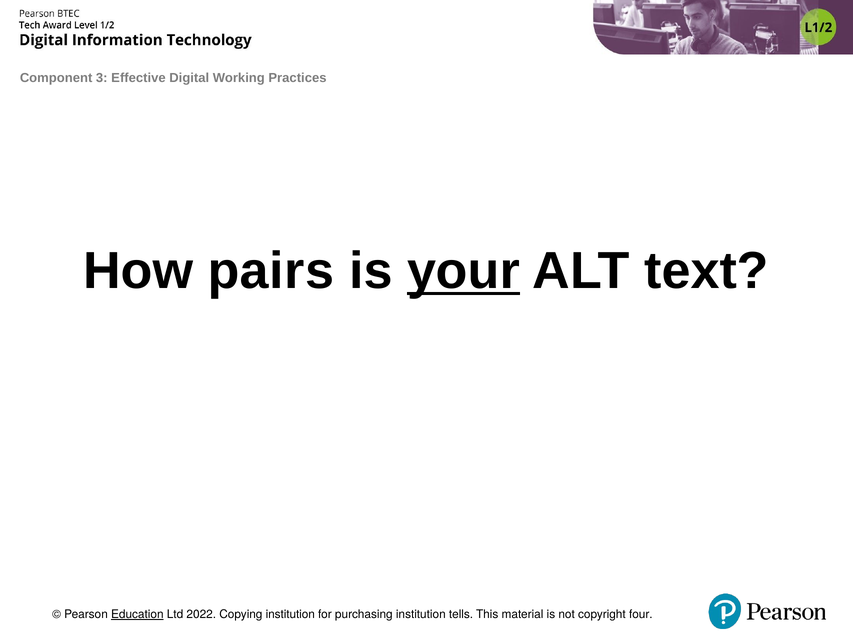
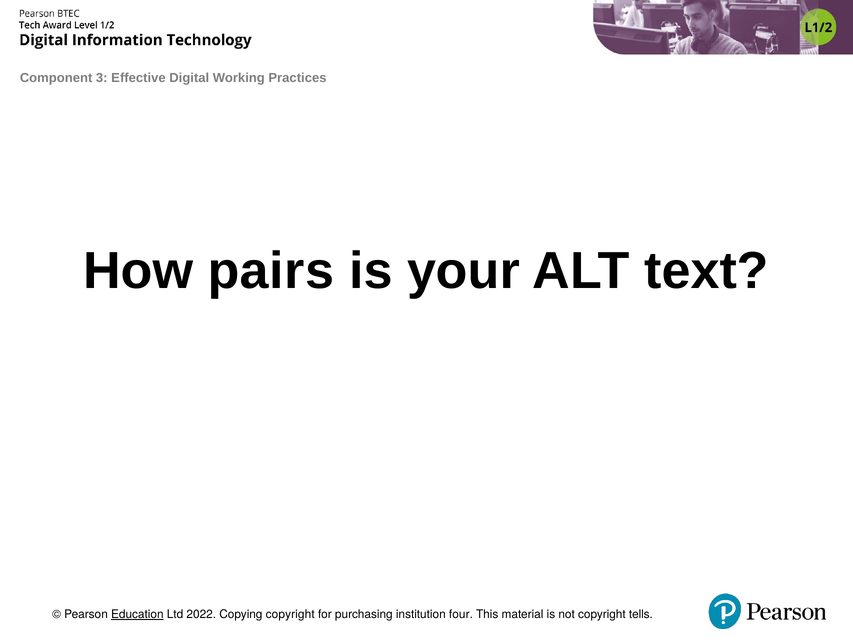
your underline: present -> none
Copying institution: institution -> copyright
tells: tells -> four
four: four -> tells
